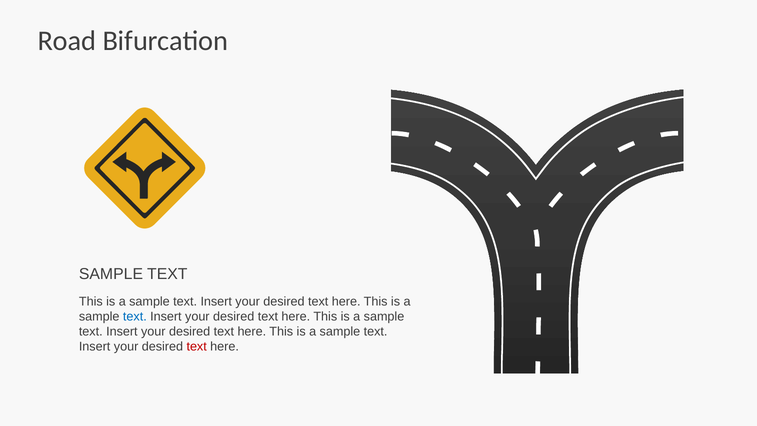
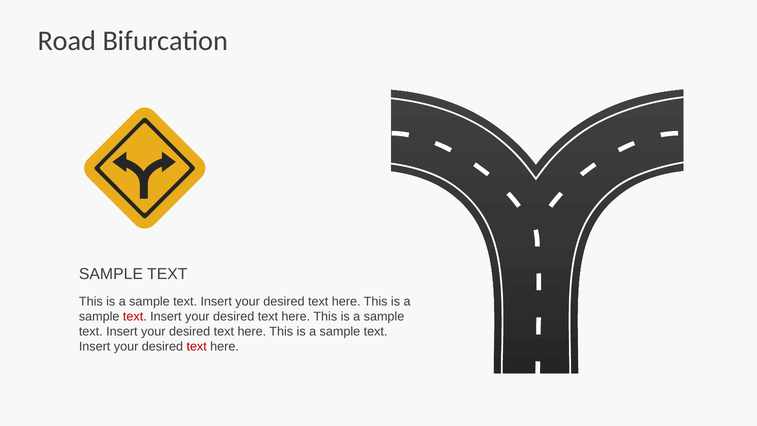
text at (135, 316) colour: blue -> red
